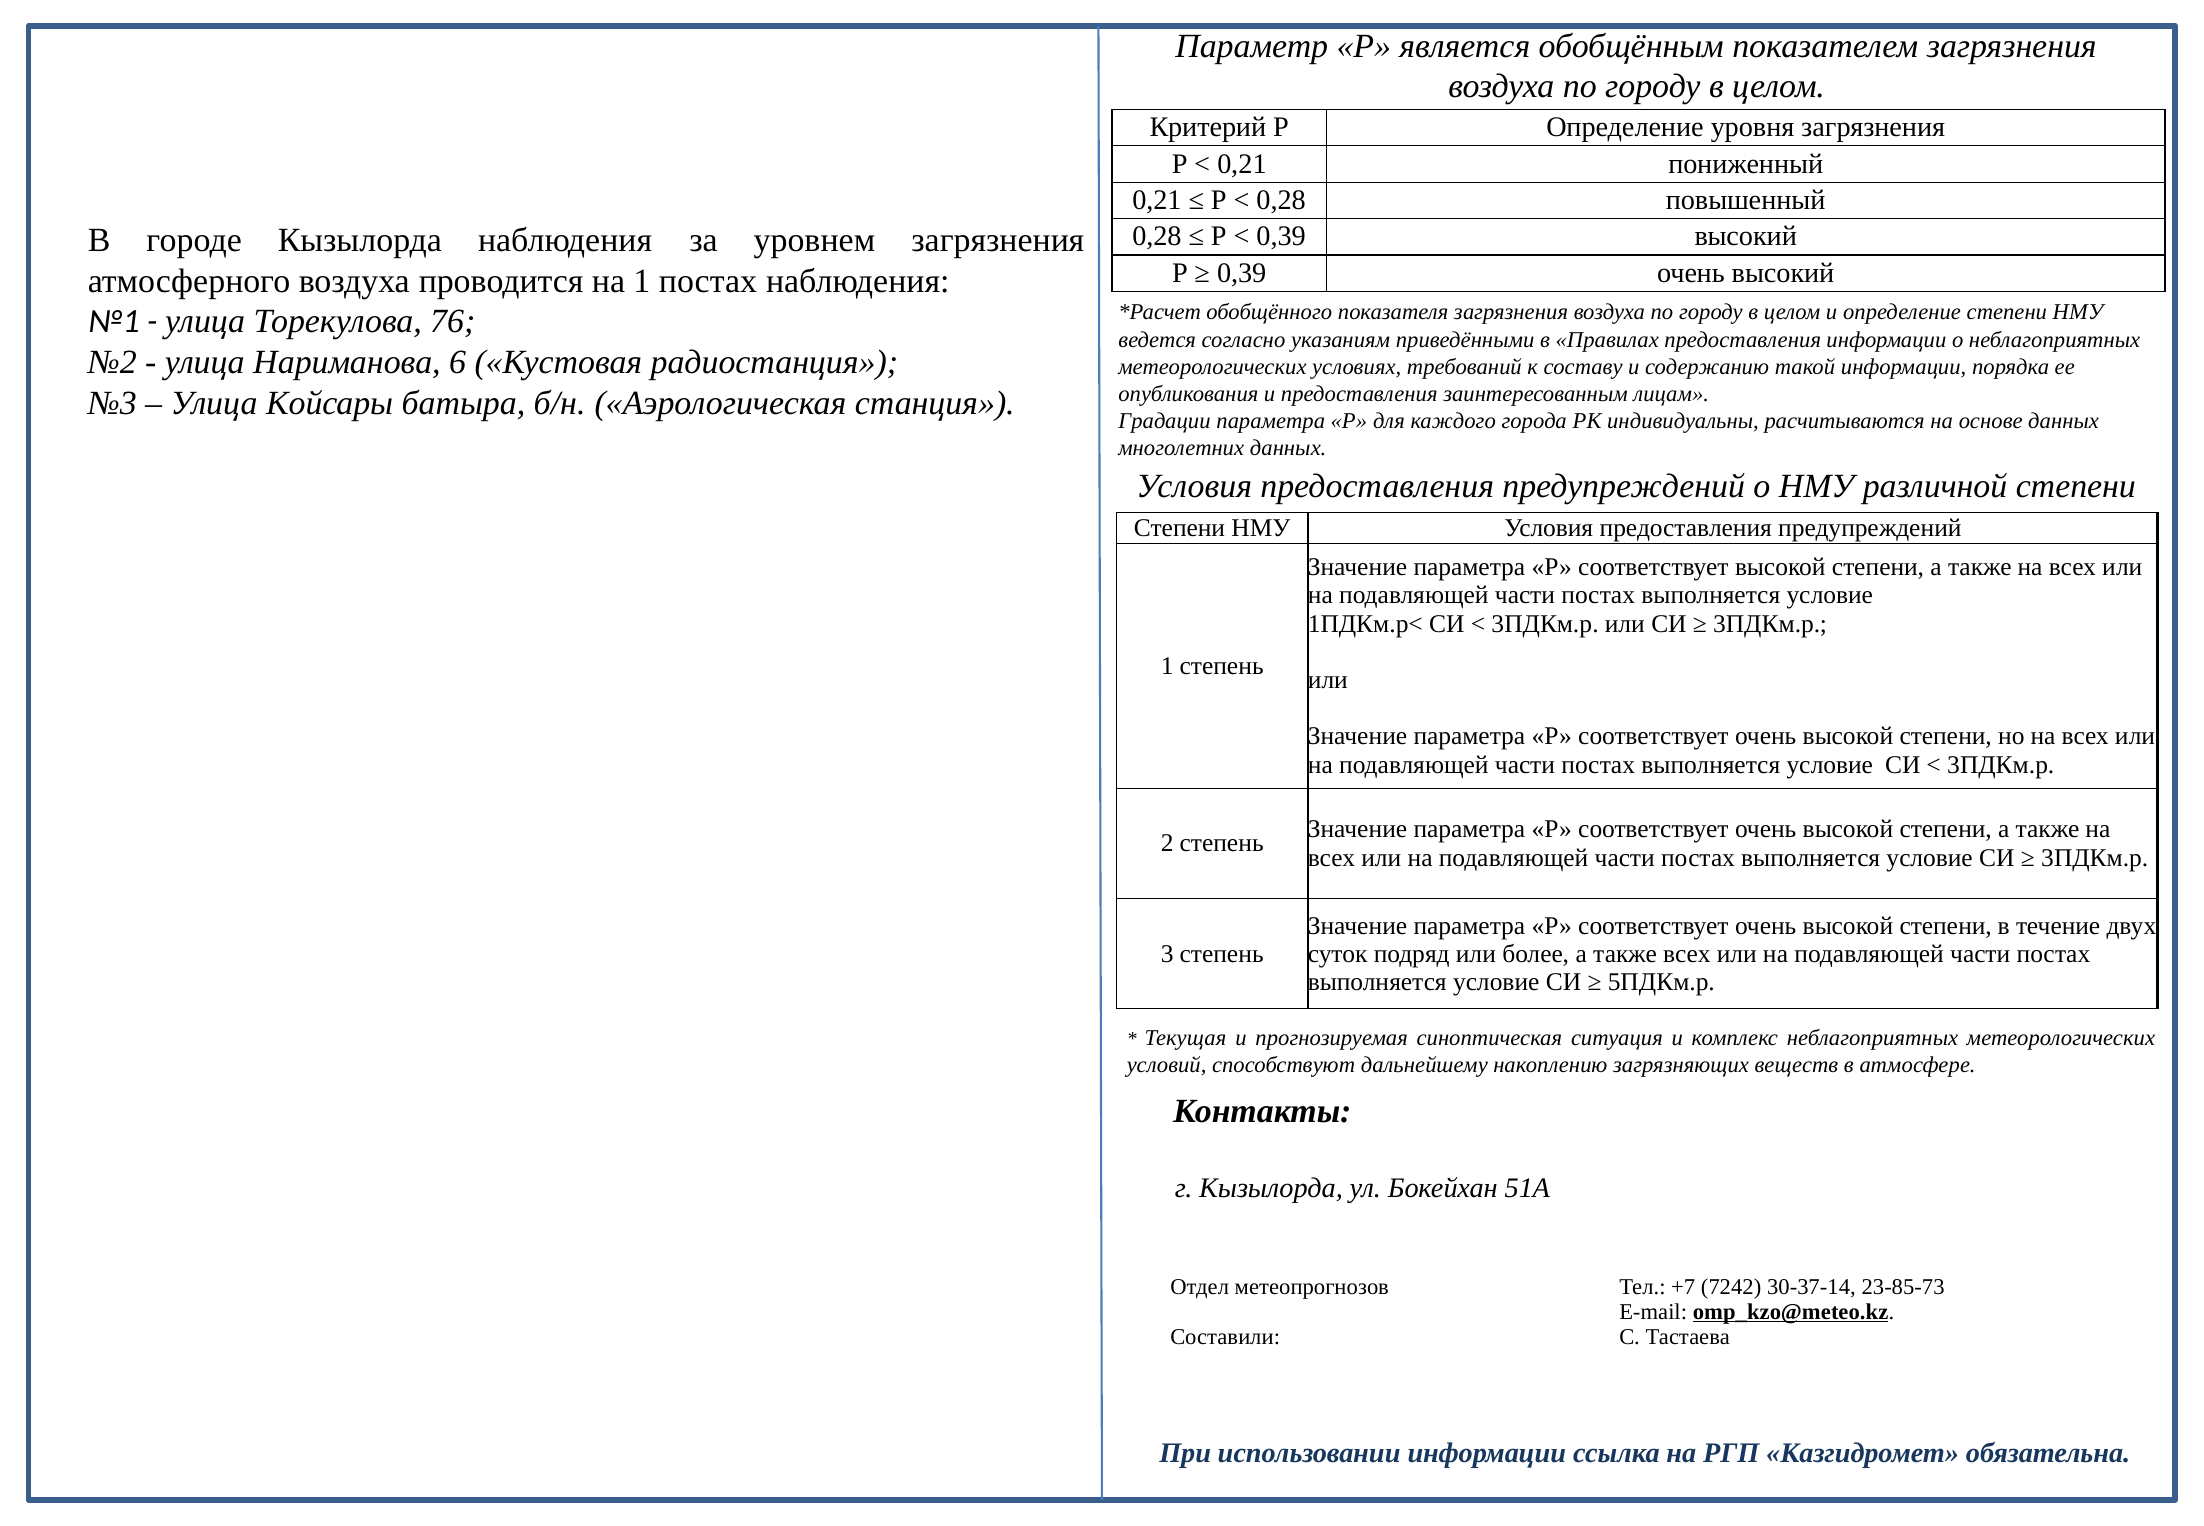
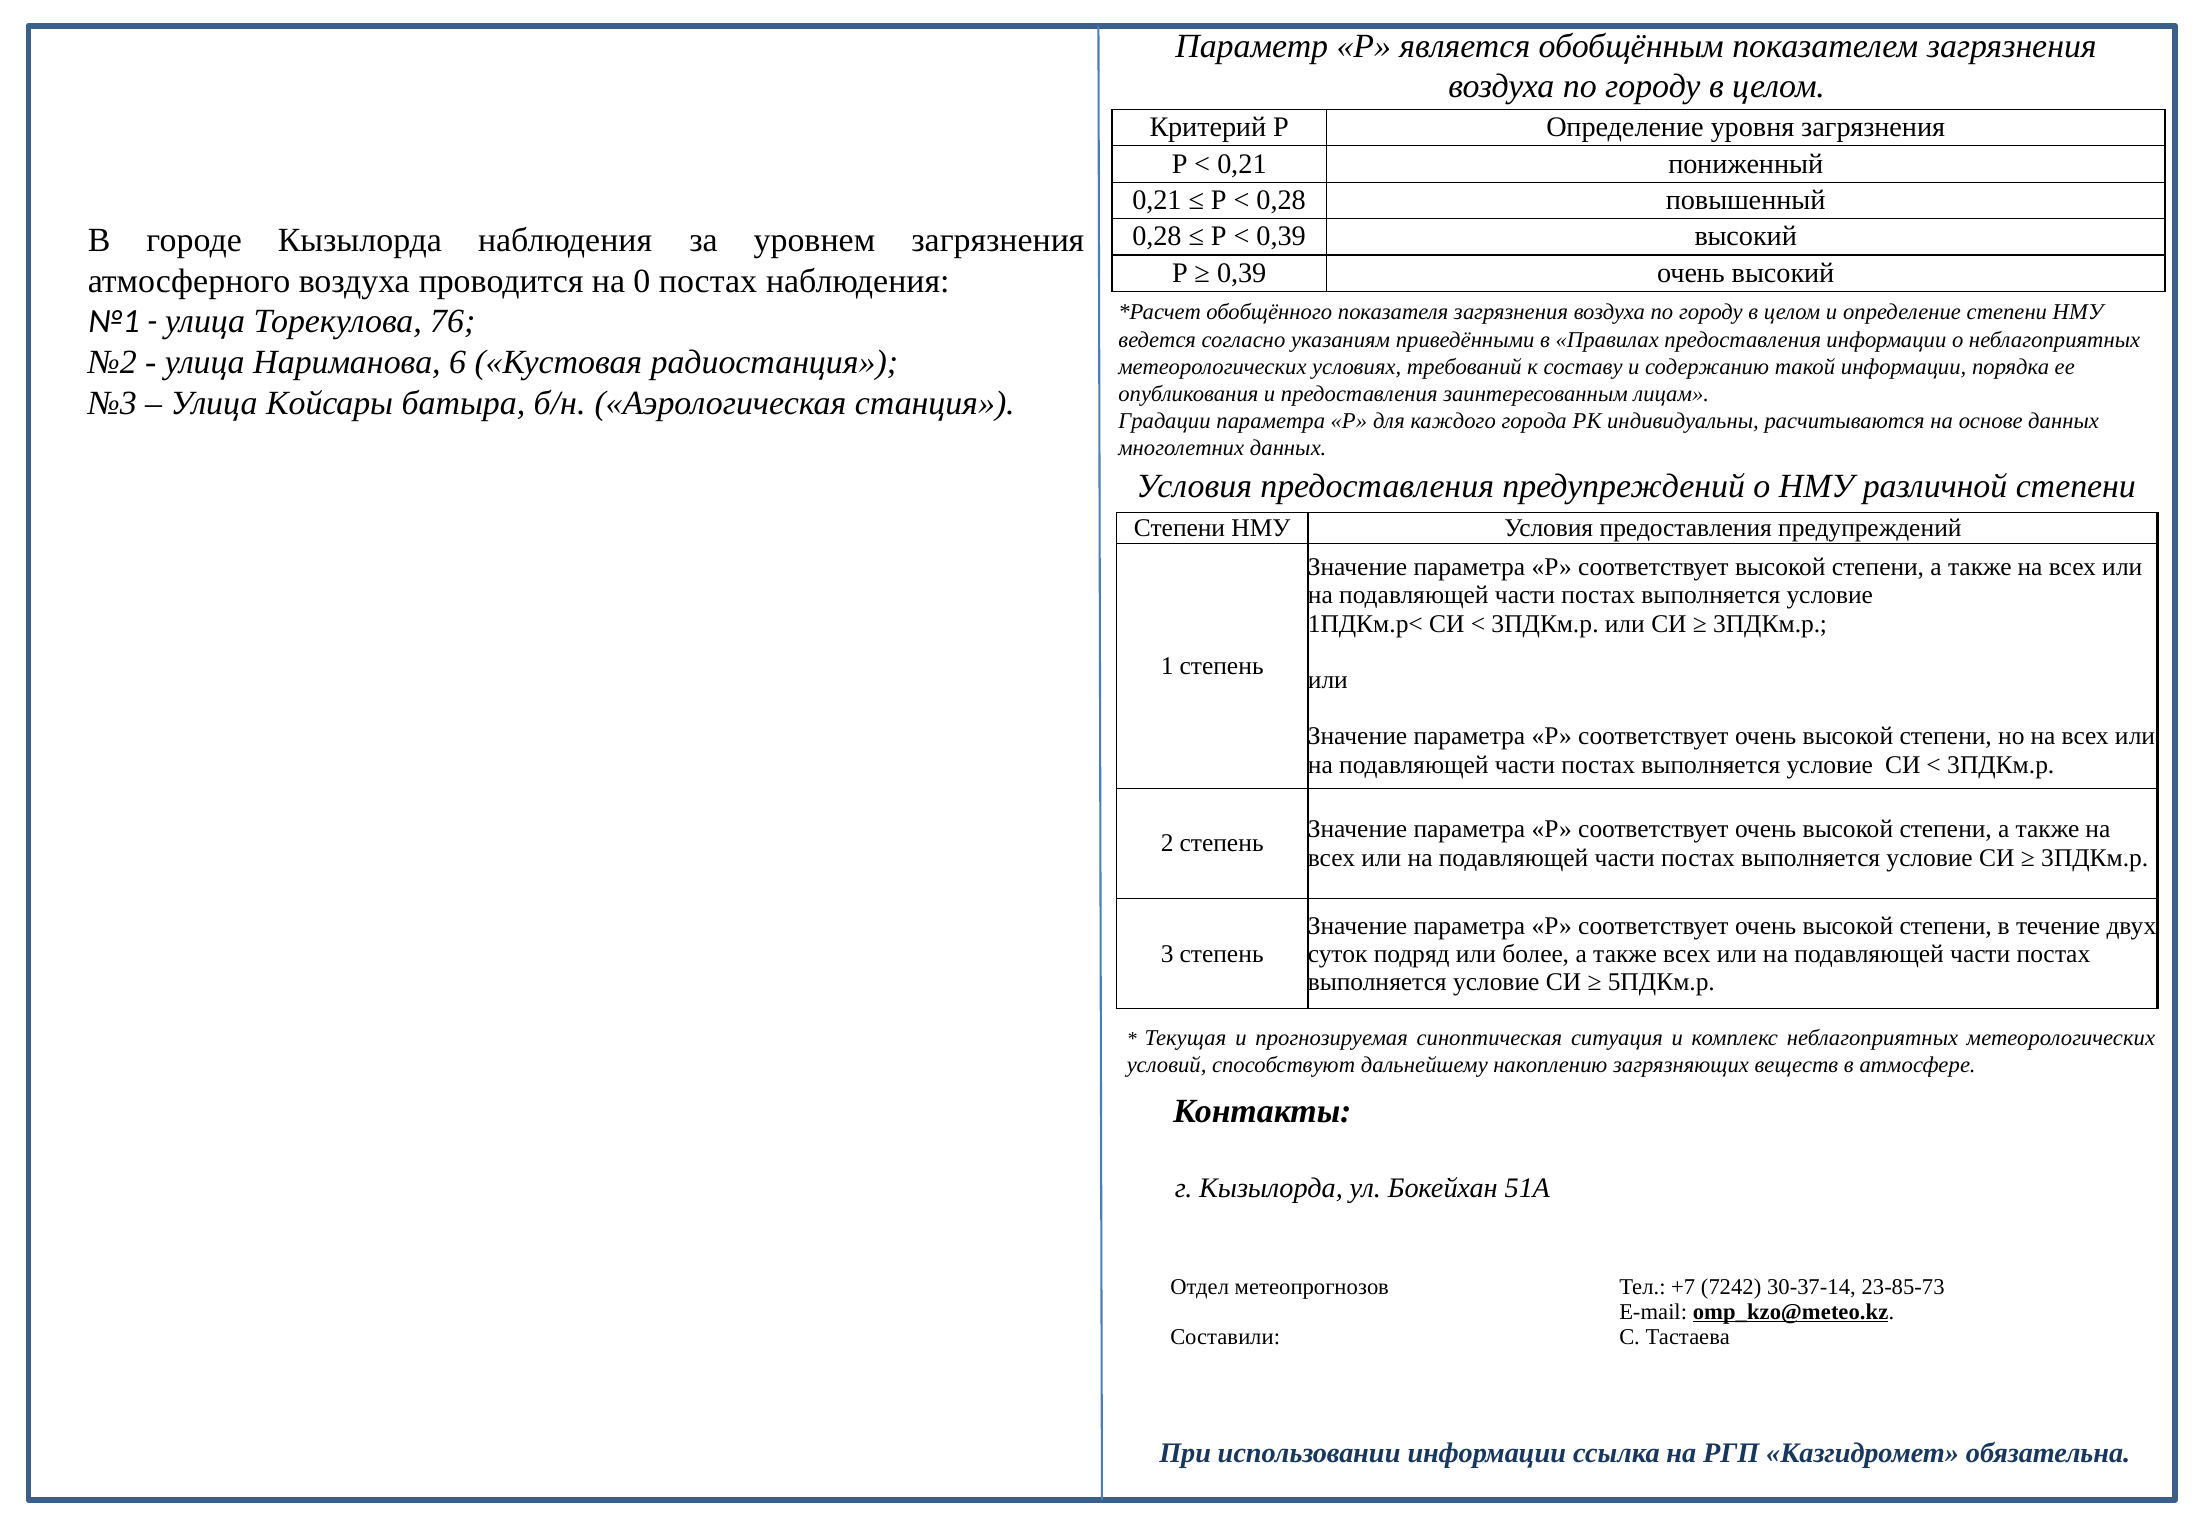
на 1: 1 -> 0
